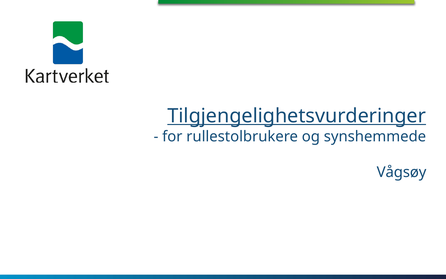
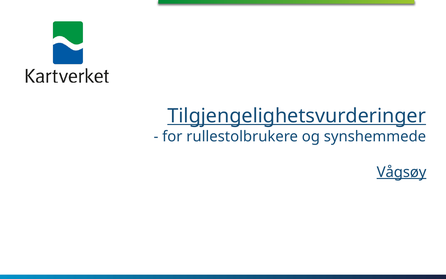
Vågsøy underline: none -> present
